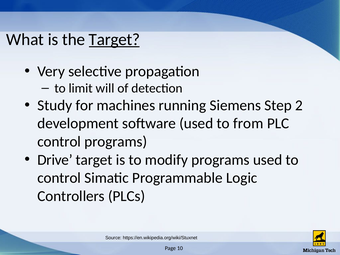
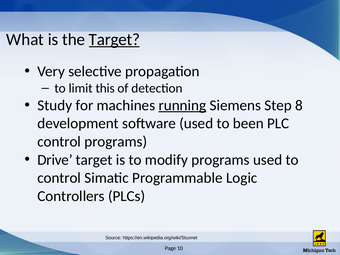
will: will -> this
running underline: none -> present
2: 2 -> 8
from: from -> been
